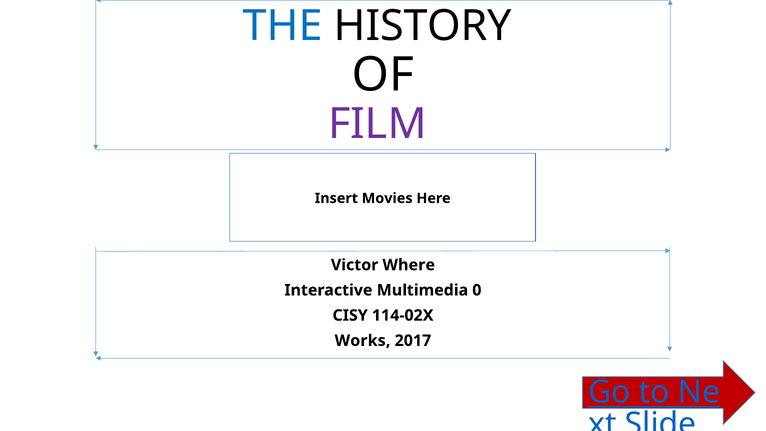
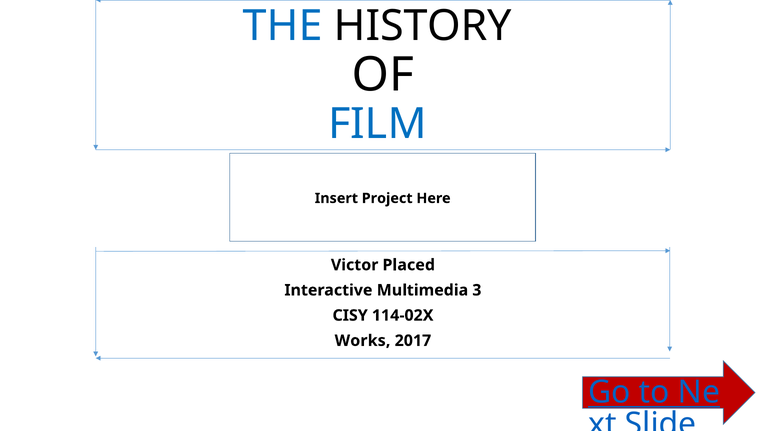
FILM colour: purple -> blue
Movies: Movies -> Project
Where: Where -> Placed
0: 0 -> 3
